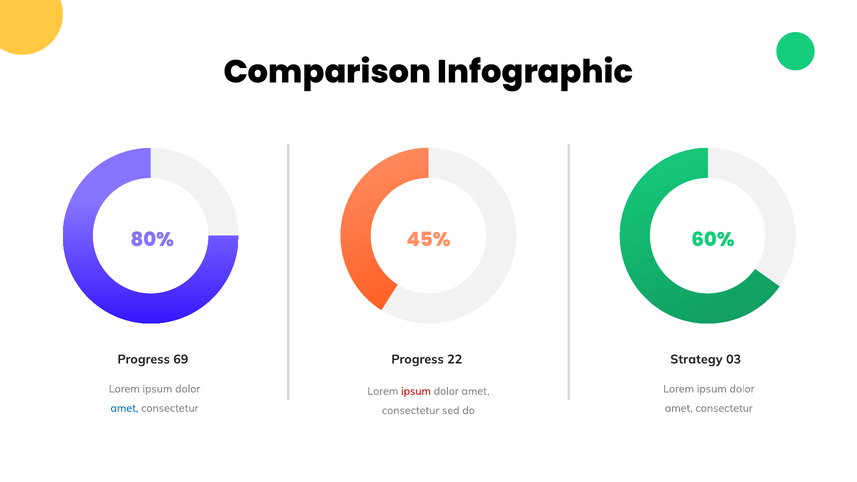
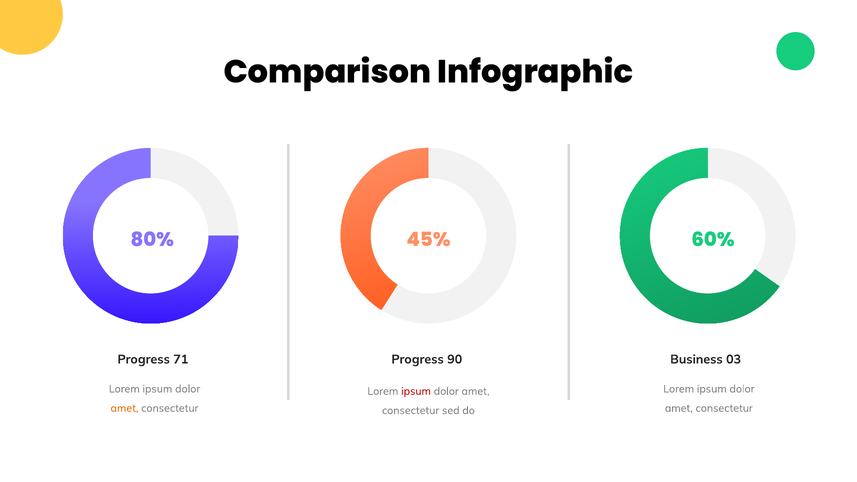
69: 69 -> 71
22: 22 -> 90
Strategy: Strategy -> Business
amet at (124, 408) colour: blue -> orange
